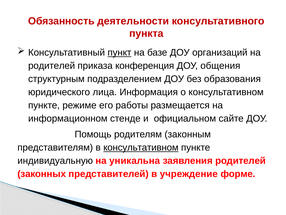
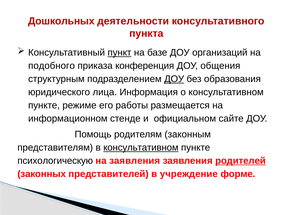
Обязанность: Обязанность -> Дошкольных
родителей at (52, 66): родителей -> подобного
ДОУ at (174, 79) underline: none -> present
индивидуальную: индивидуальную -> психологическую
на уникальна: уникальна -> заявления
родителей at (240, 160) underline: none -> present
